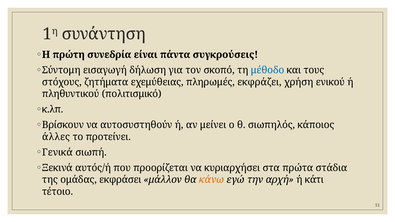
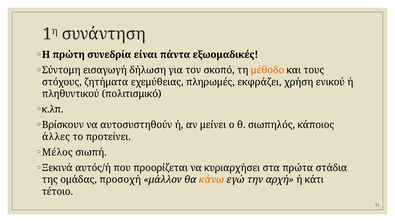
συγκρούσεις: συγκρούσεις -> εξωομαδικές
μέθοδο colour: blue -> orange
Γενικά: Γενικά -> Μέλος
εκφράσει: εκφράσει -> προσοχή
